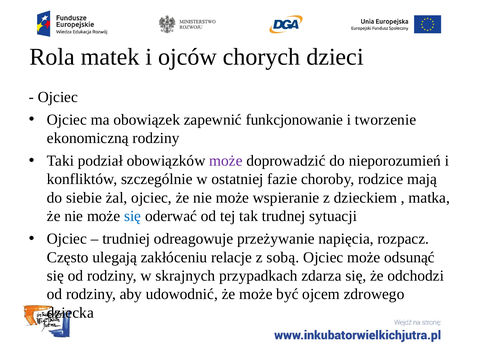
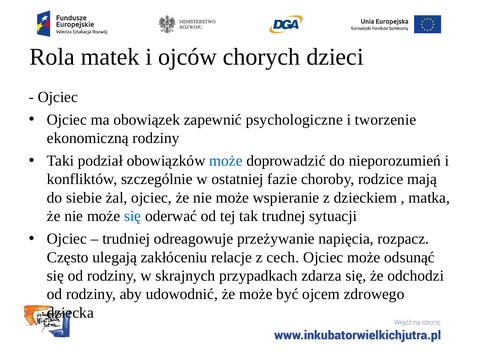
funkcjonowanie: funkcjonowanie -> psychologiczne
może at (226, 161) colour: purple -> blue
sobą: sobą -> cech
